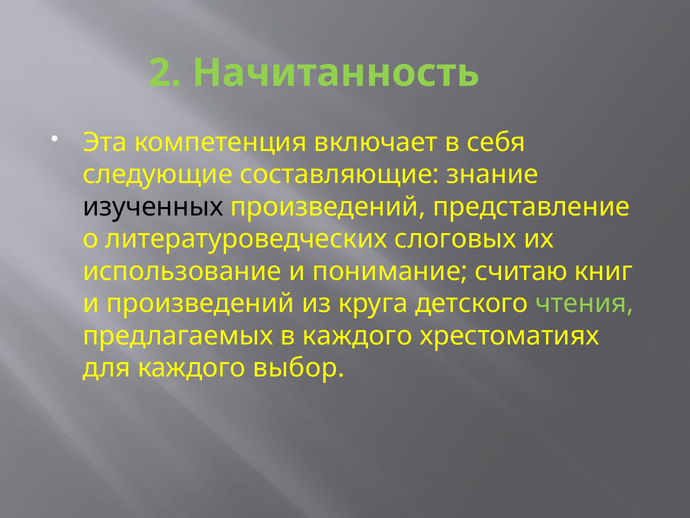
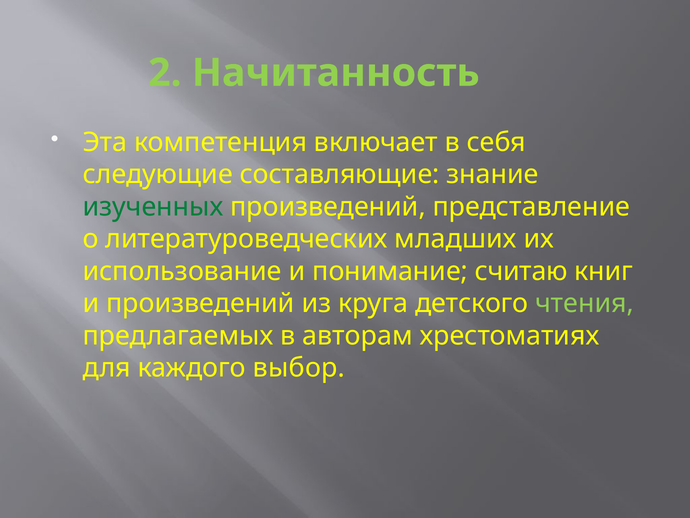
изученных colour: black -> green
слоговых: слоговых -> младших
в каждого: каждого -> авторам
